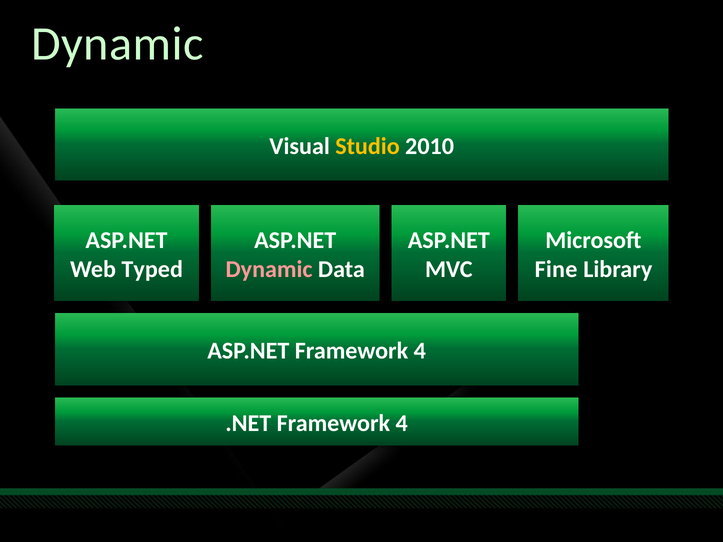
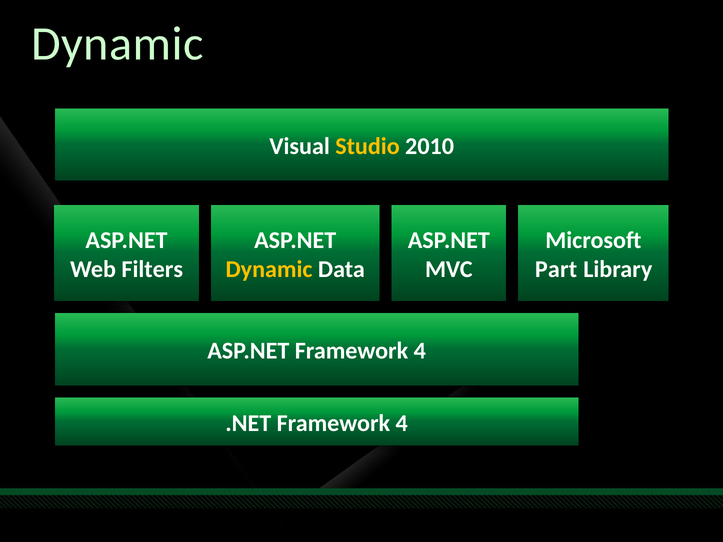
Typed: Typed -> Filters
Dynamic at (269, 269) colour: pink -> yellow
Fine: Fine -> Part
